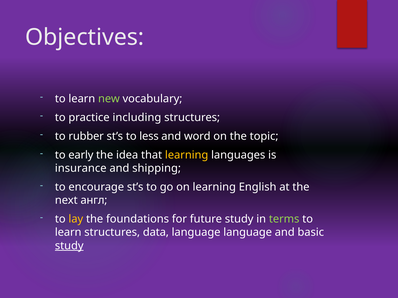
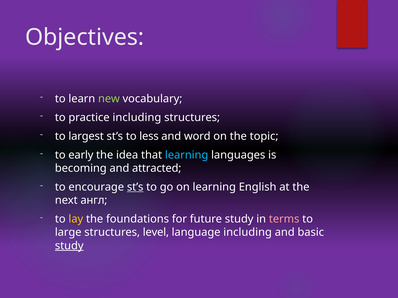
rubber: rubber -> largest
learning at (187, 155) colour: yellow -> light blue
insurance: insurance -> becoming
shipping: shipping -> attracted
st’s at (135, 187) underline: none -> present
terms colour: light green -> pink
learn at (68, 233): learn -> large
data: data -> level
language language: language -> including
